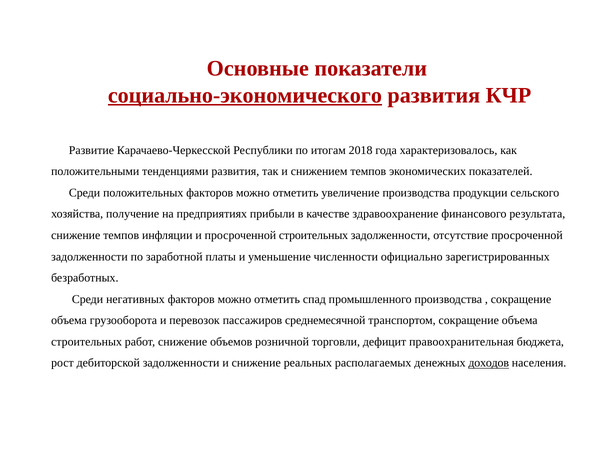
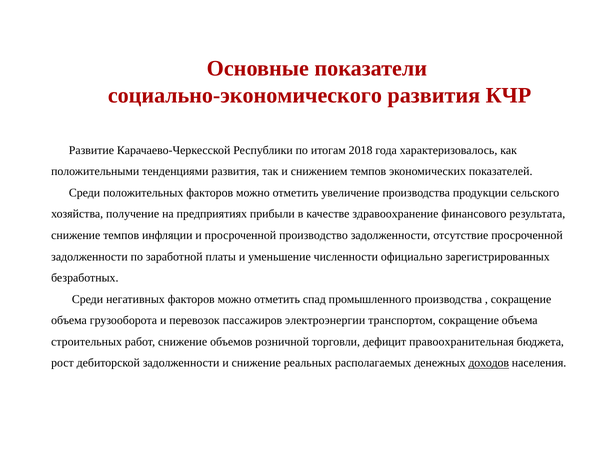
социально-экономического underline: present -> none
просроченной строительных: строительных -> производство
среднемесячной: среднемесячной -> электроэнергии
